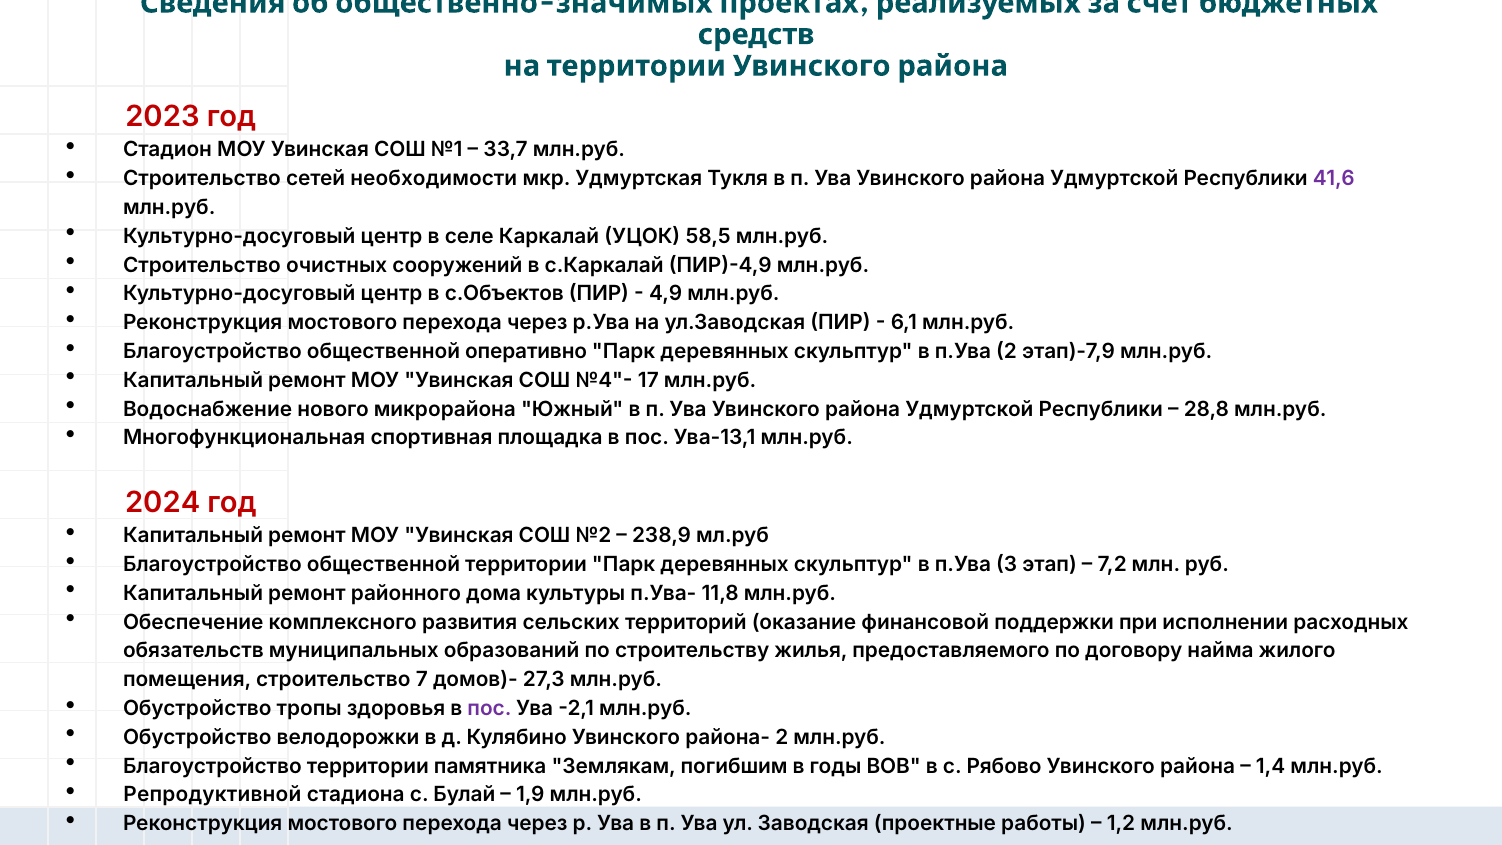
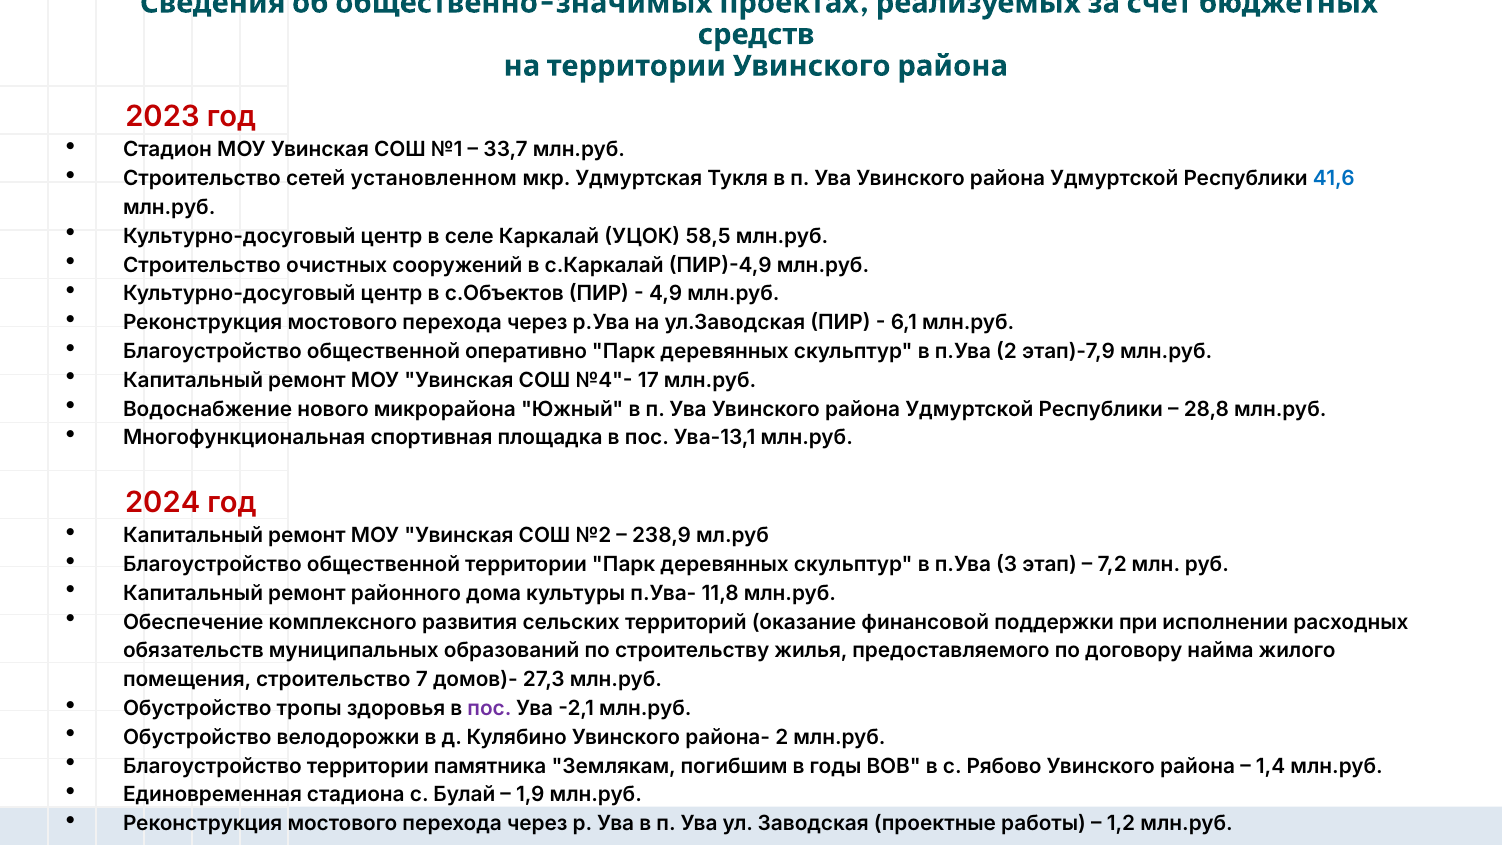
необходимости: необходимости -> установленном
41,6 colour: purple -> blue
Репродуктивной: Репродуктивной -> Единовременная
